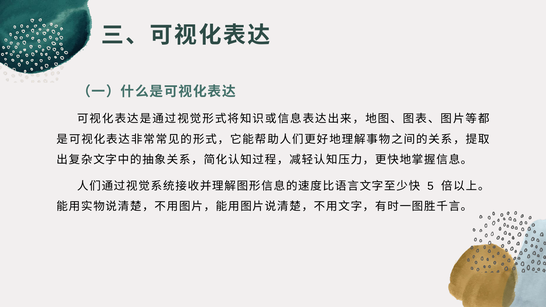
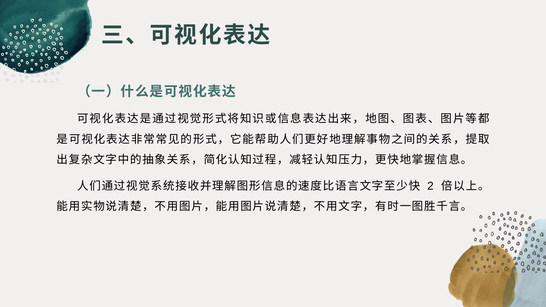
5: 5 -> 2
